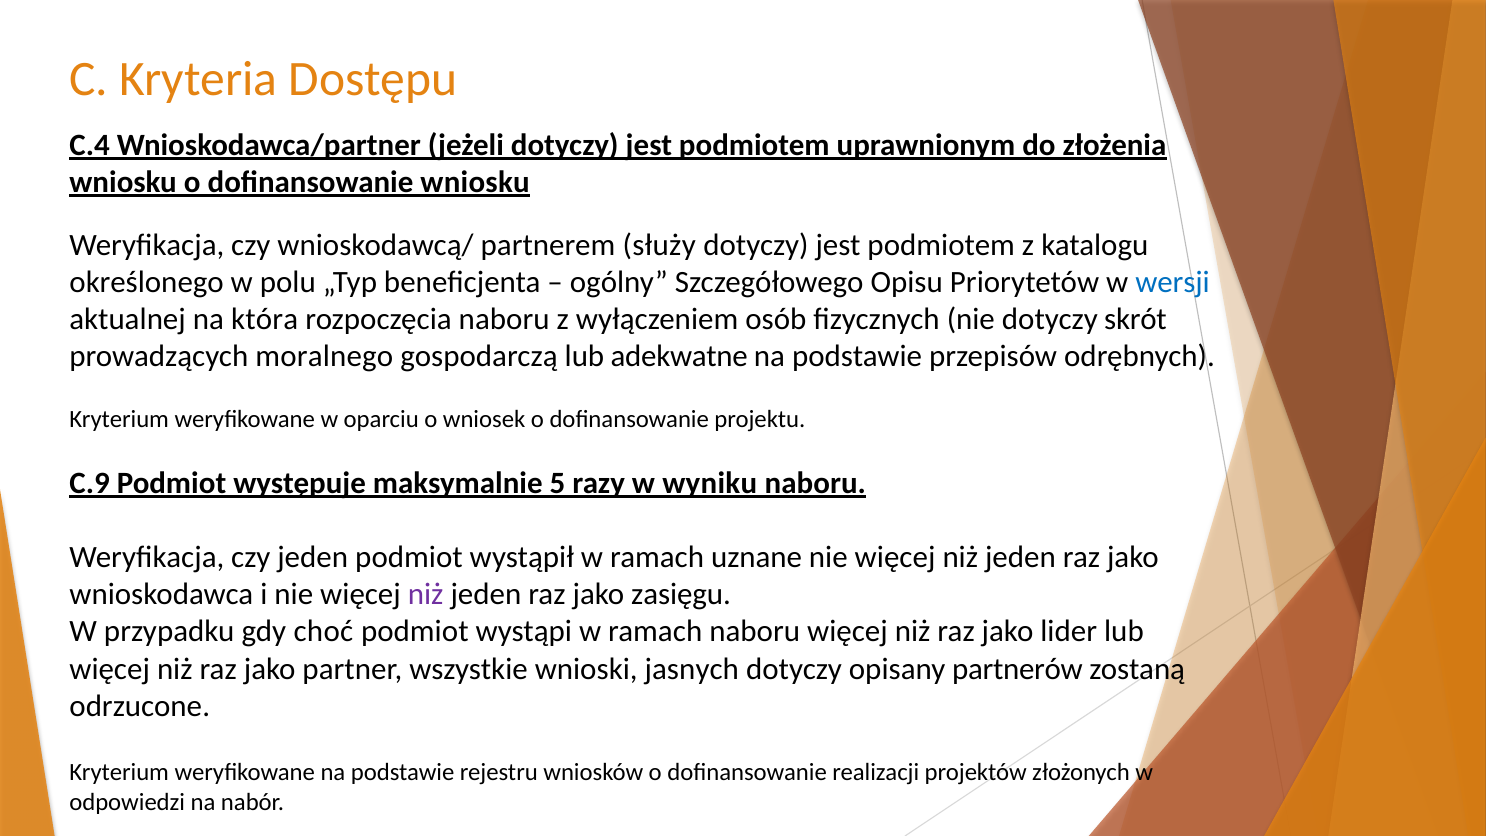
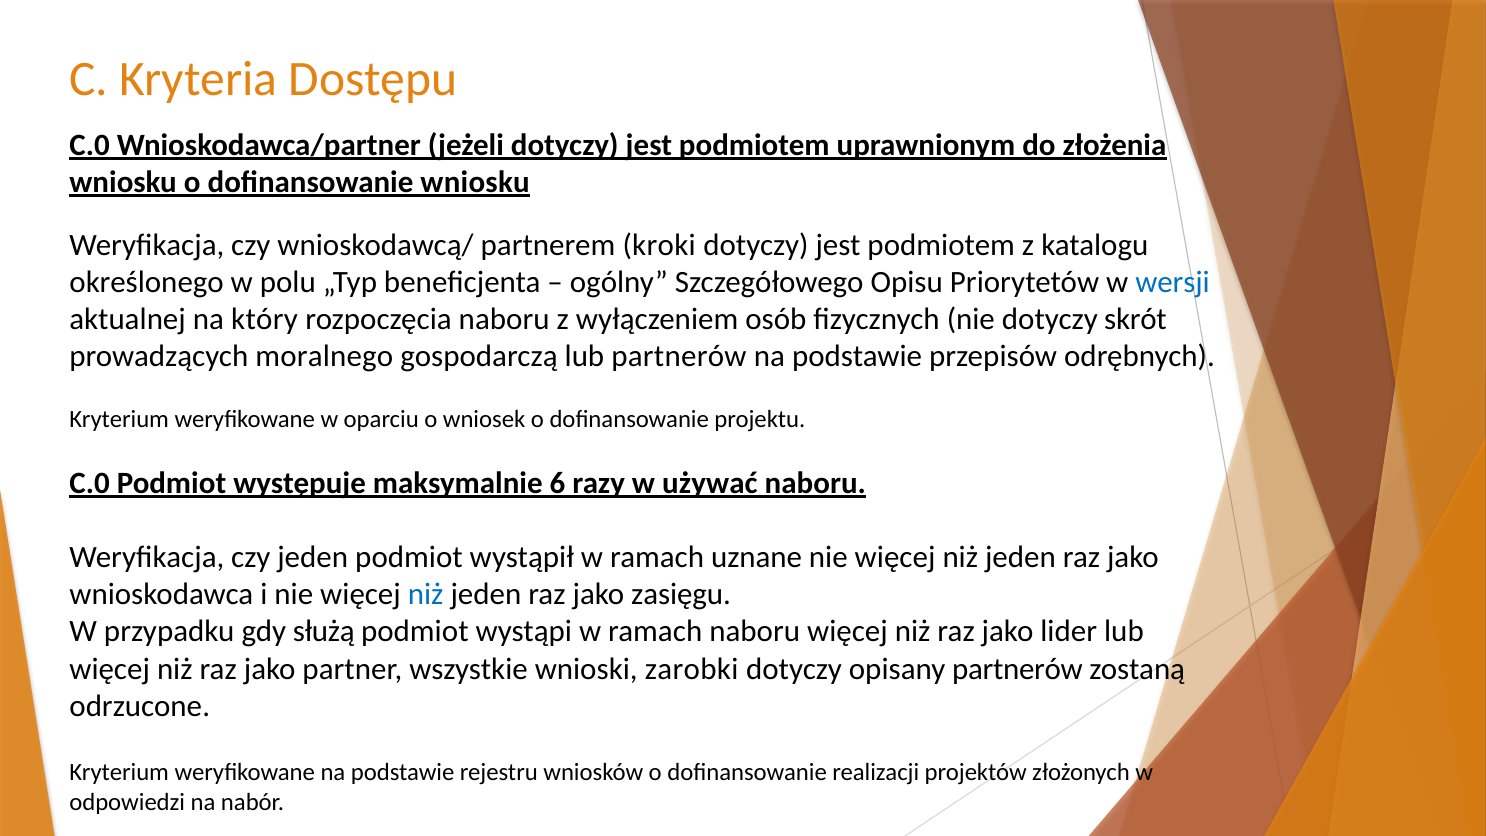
C.4 at (90, 145): C.4 -> C.0
służy: służy -> kroki
która: która -> który
lub adekwatne: adekwatne -> partnerów
C.9 at (90, 483): C.9 -> C.0
5: 5 -> 6
wyniku: wyniku -> używać
niż at (426, 594) colour: purple -> blue
choć: choć -> służą
jasnych: jasnych -> zarobki
